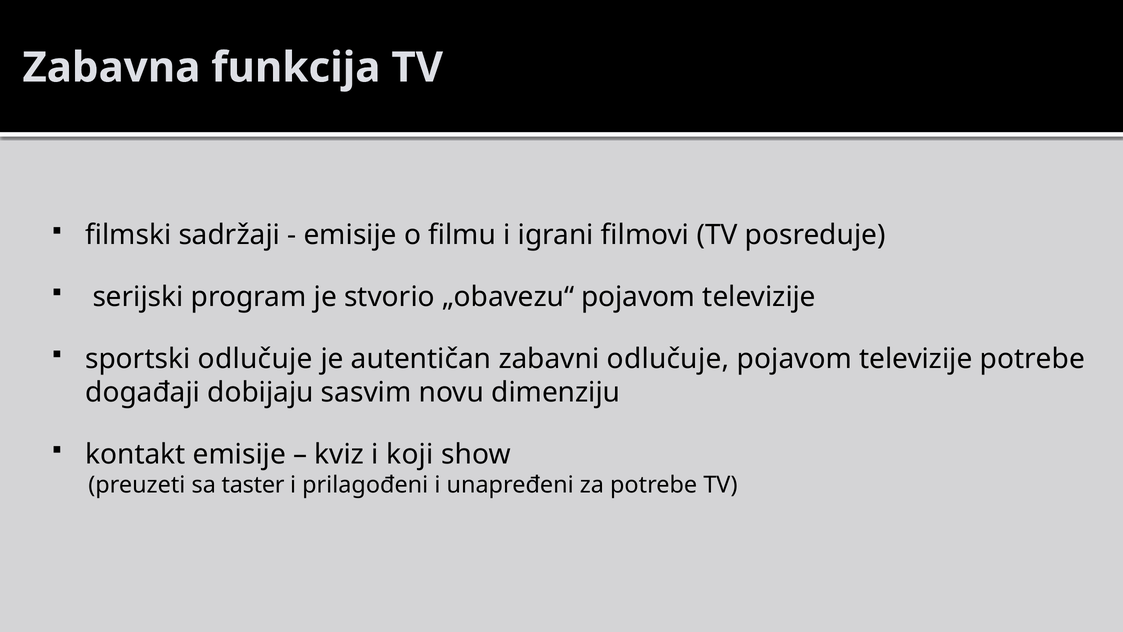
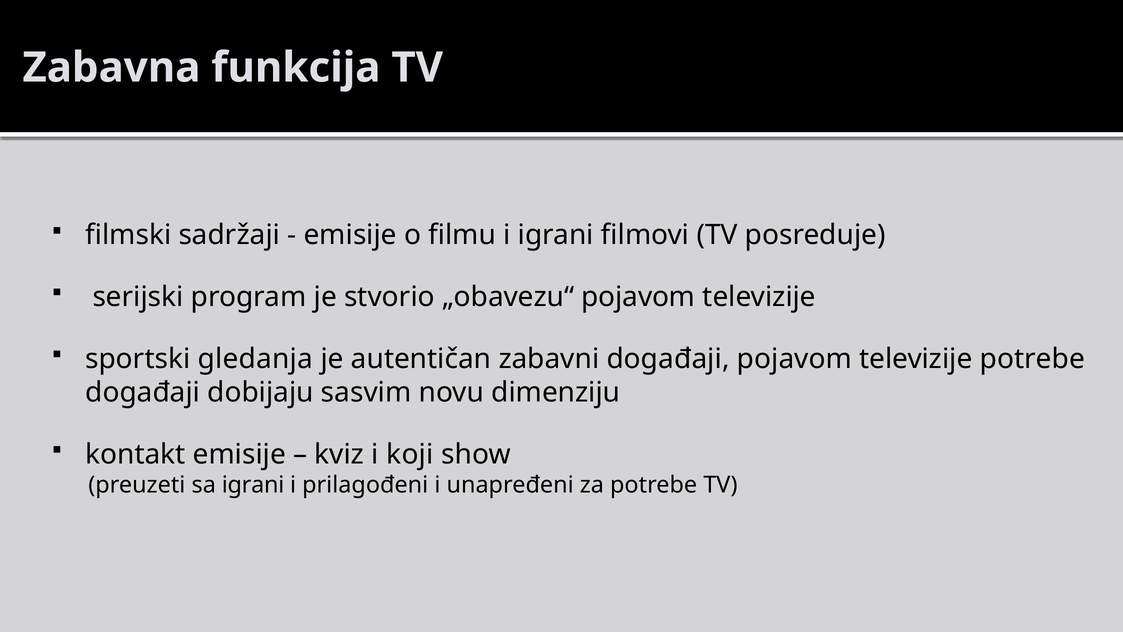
sportski odlučuje: odlučuje -> gledanja
zabavni odlučuje: odlučuje -> događaji
sa taster: taster -> igrani
